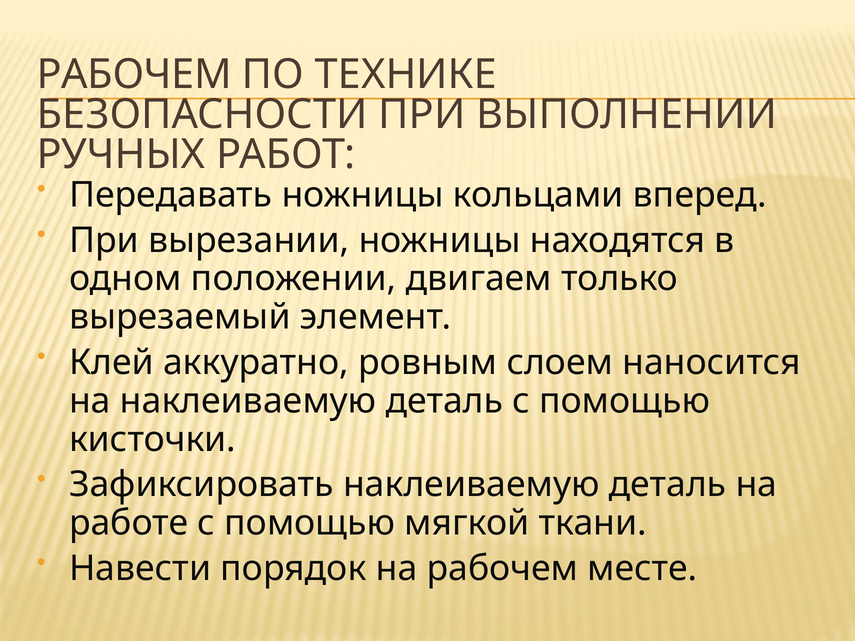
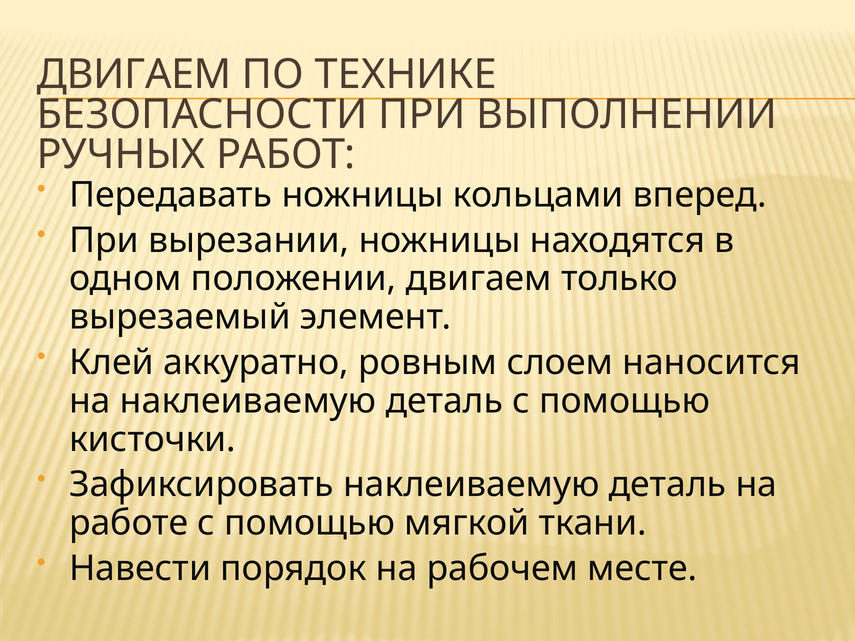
РАБОЧЕМ at (134, 75): РАБОЧЕМ -> ДВИГАЕМ
